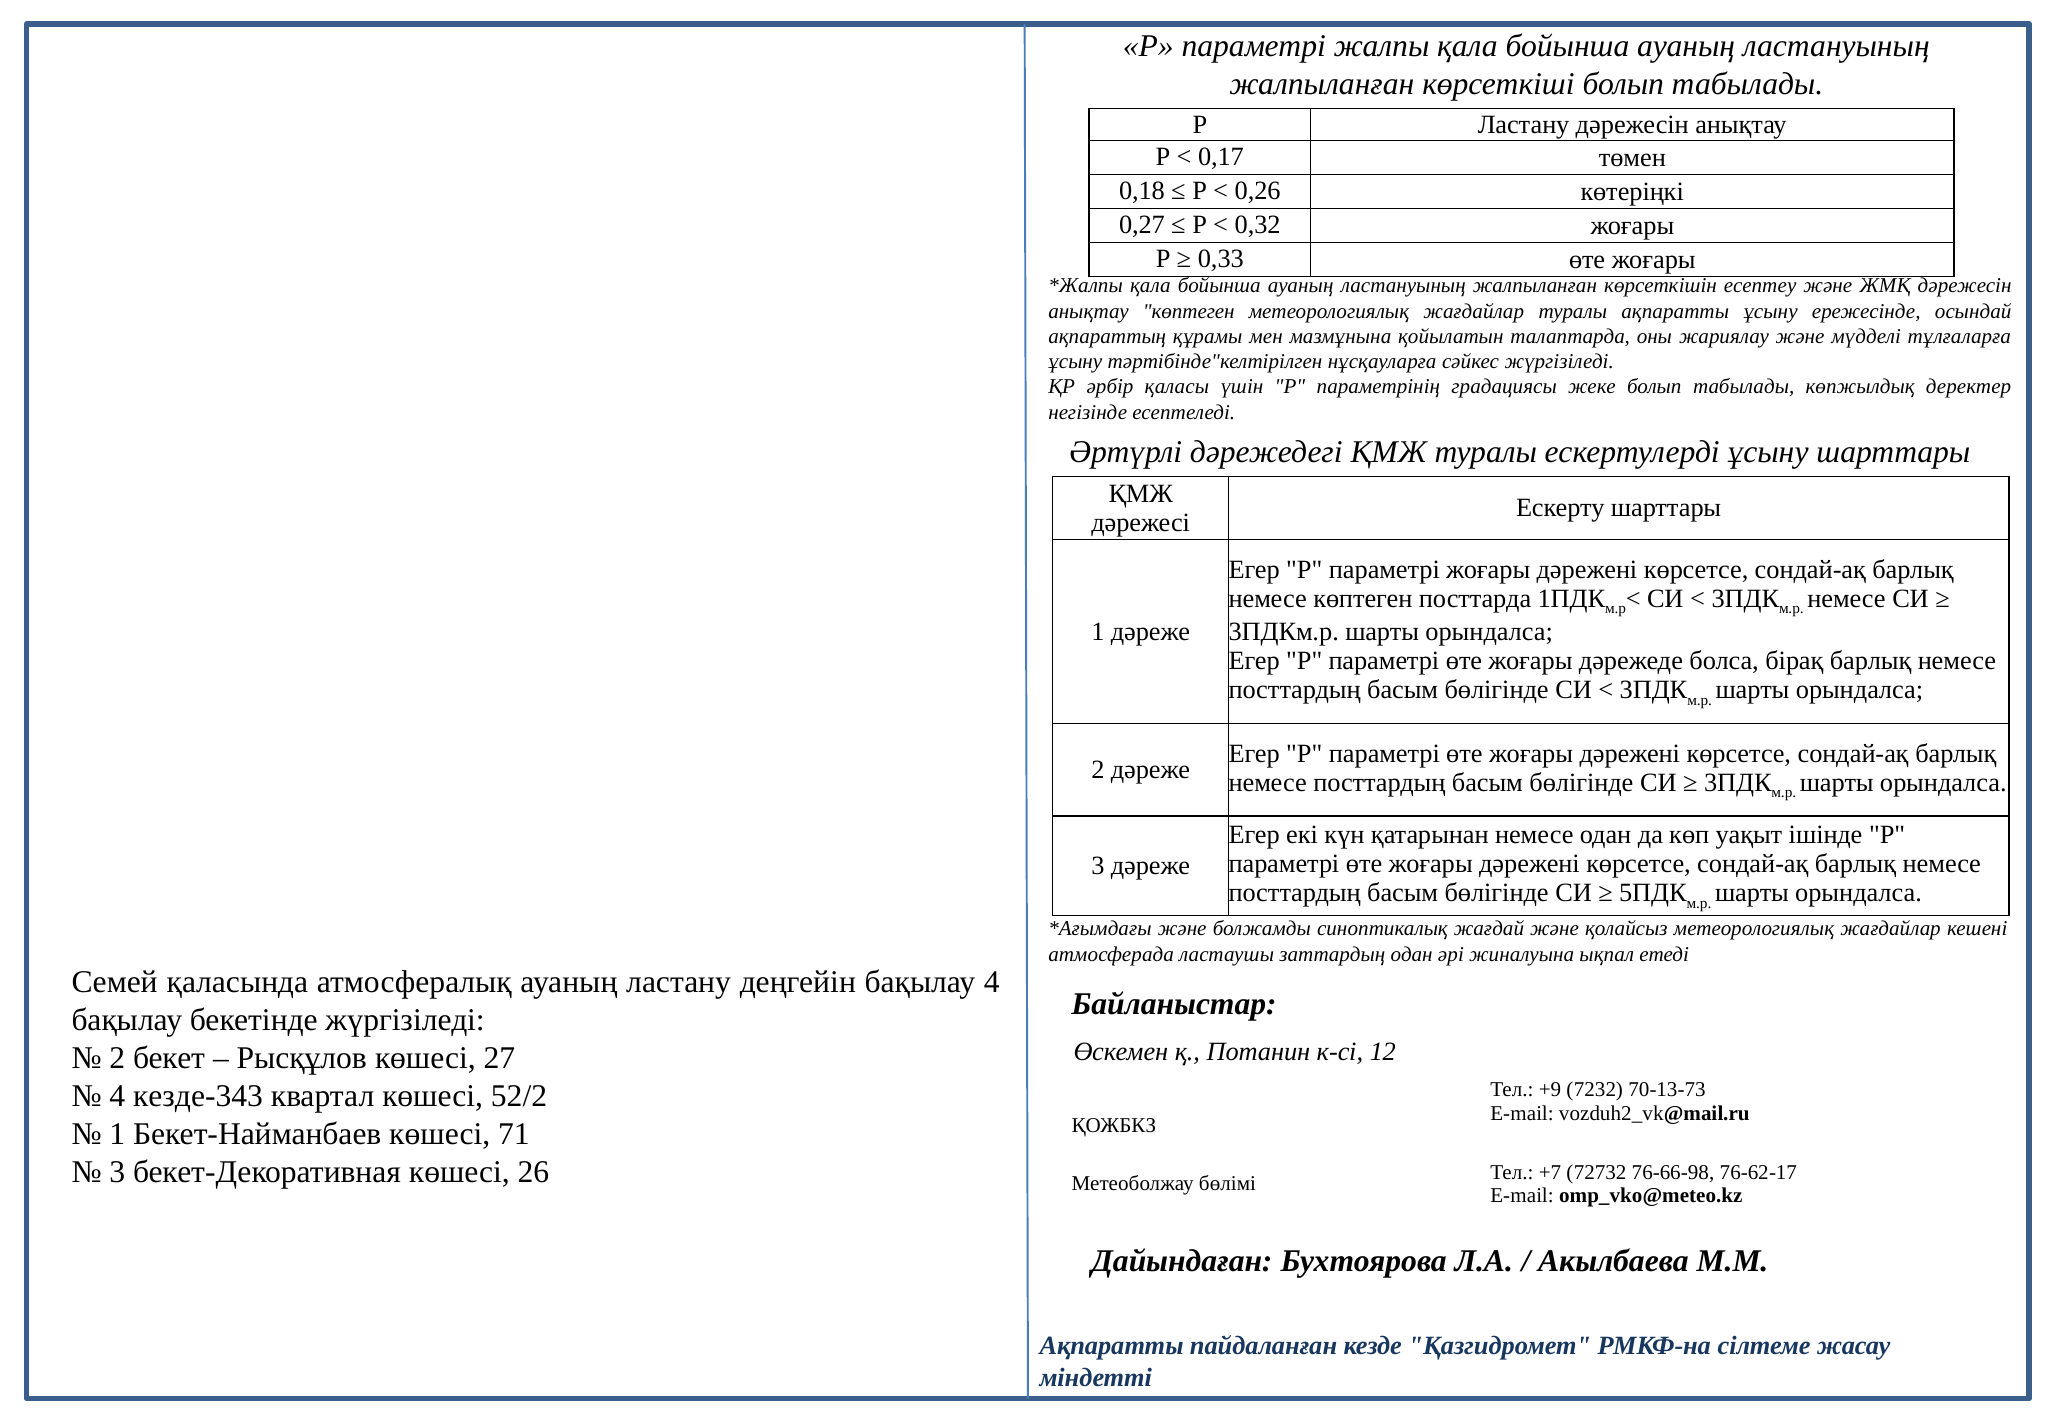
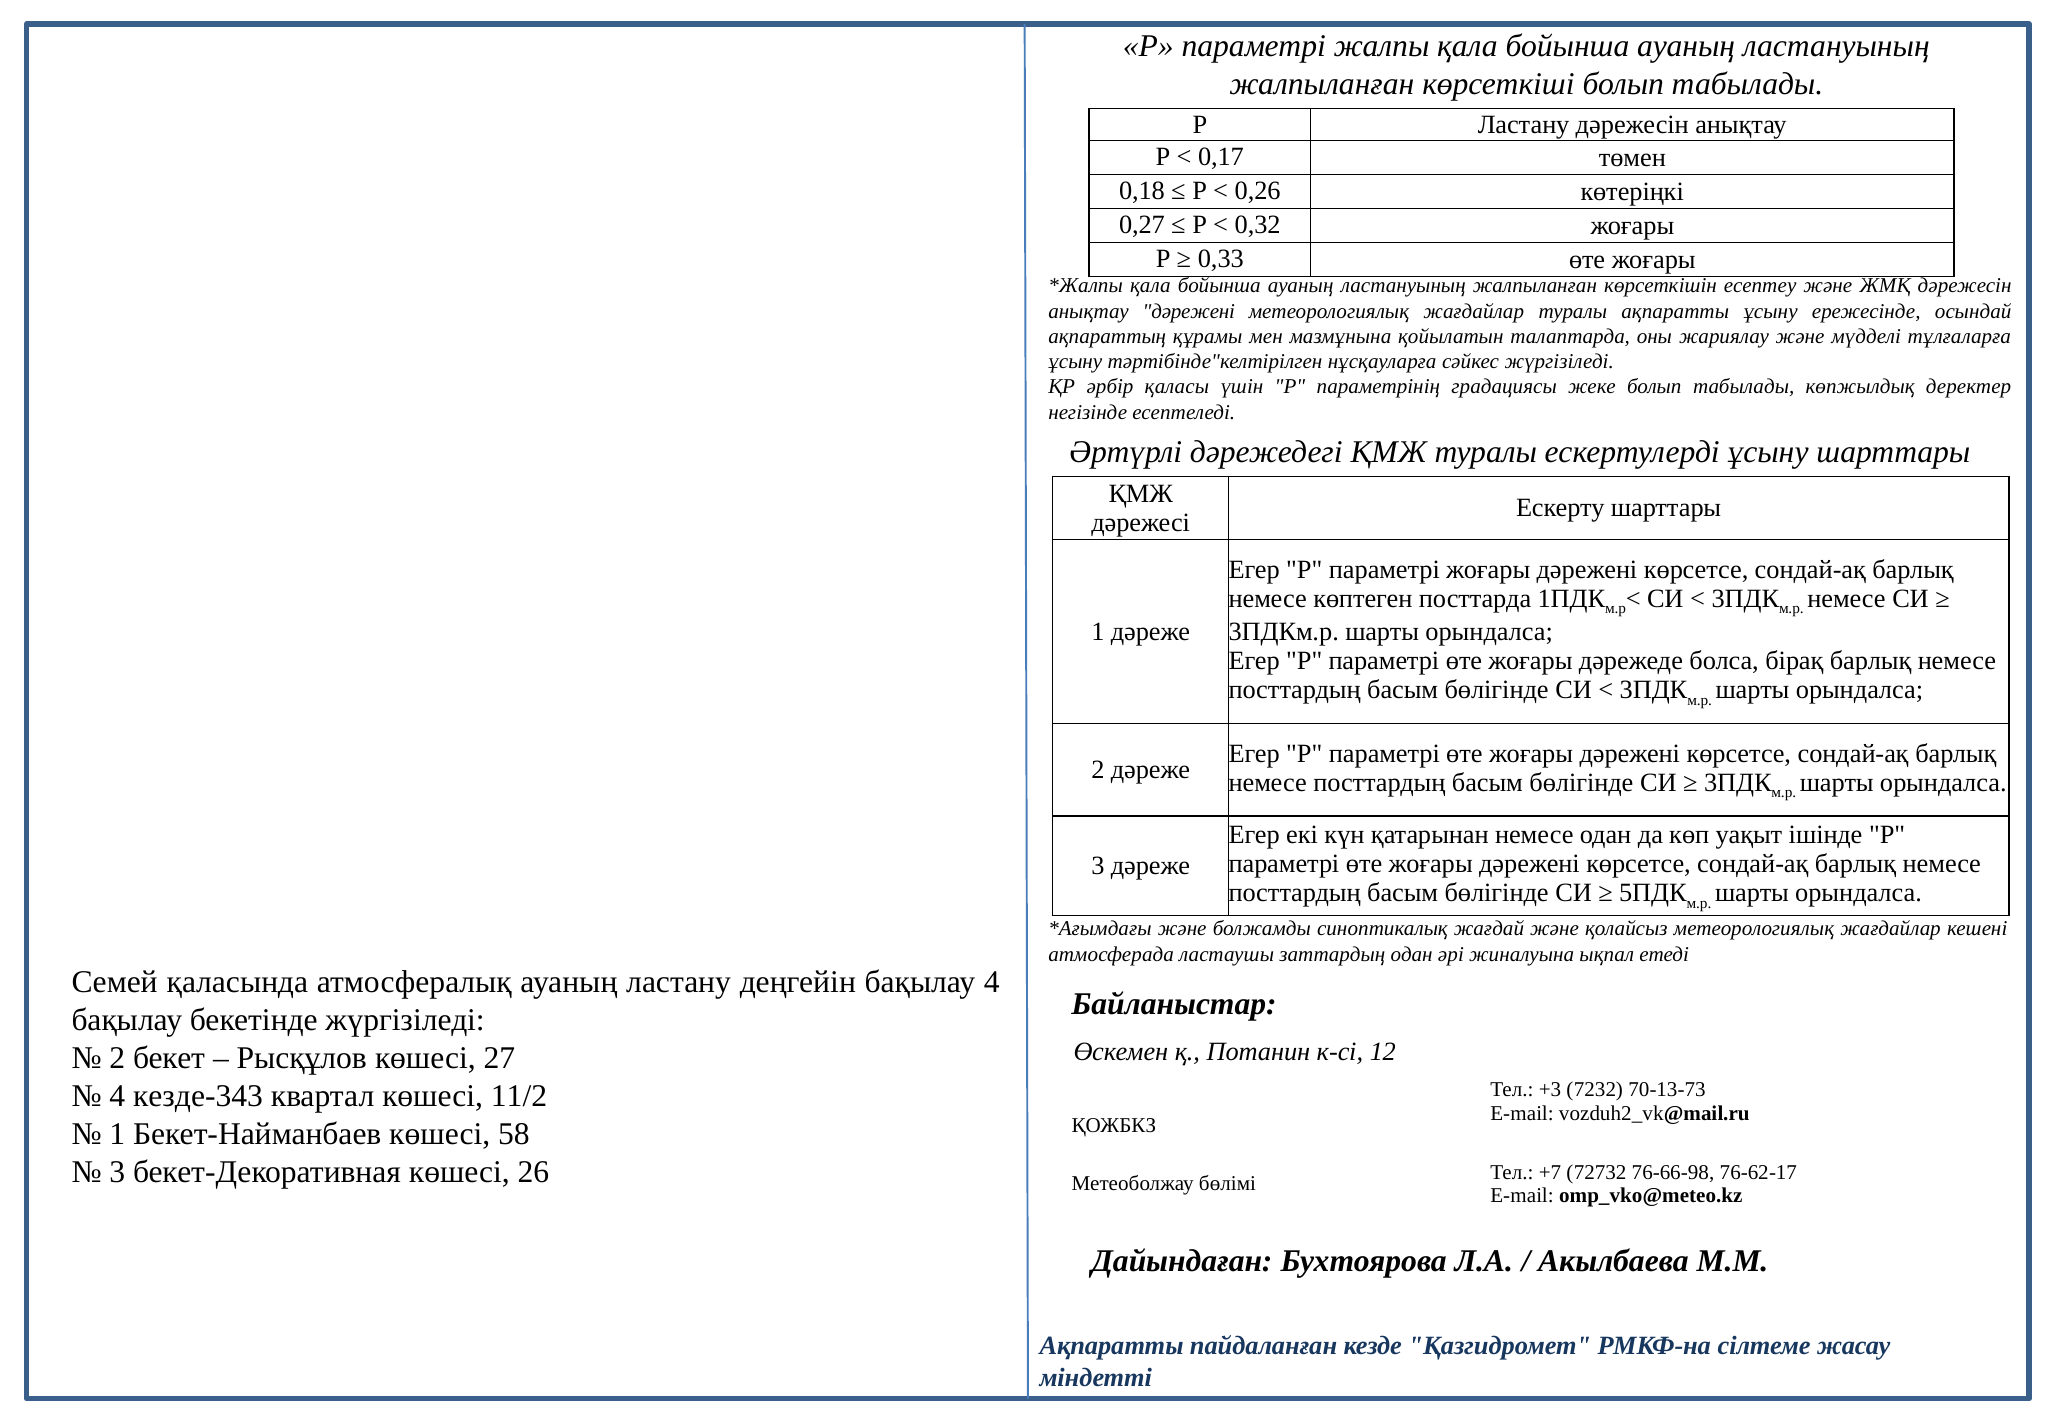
анықтау көптеген: көптеген -> дәрежені
+9: +9 -> +3
52/2: 52/2 -> 11/2
71: 71 -> 58
